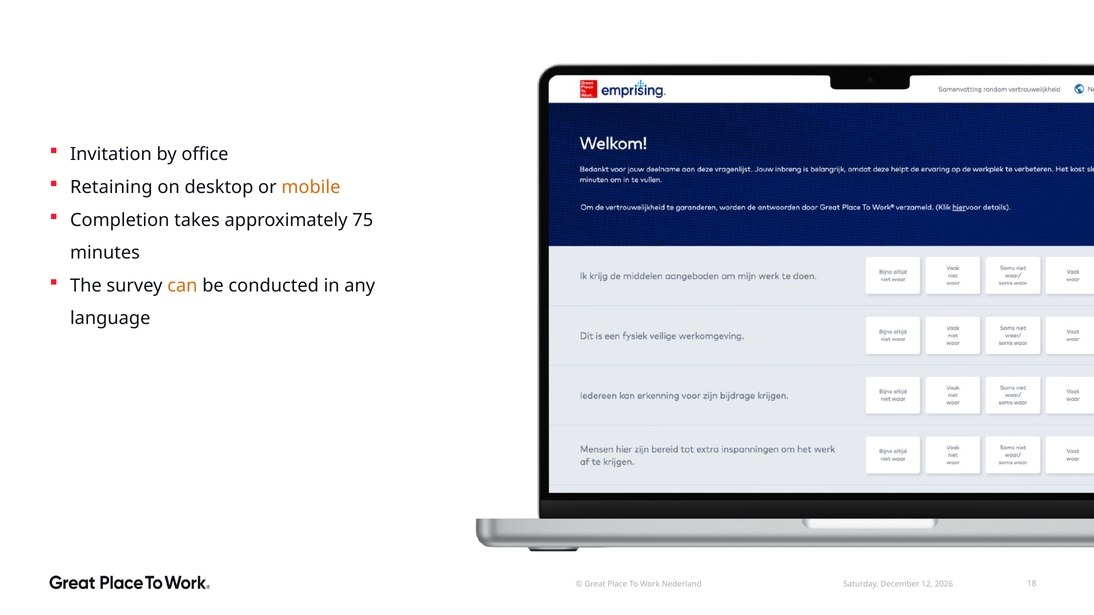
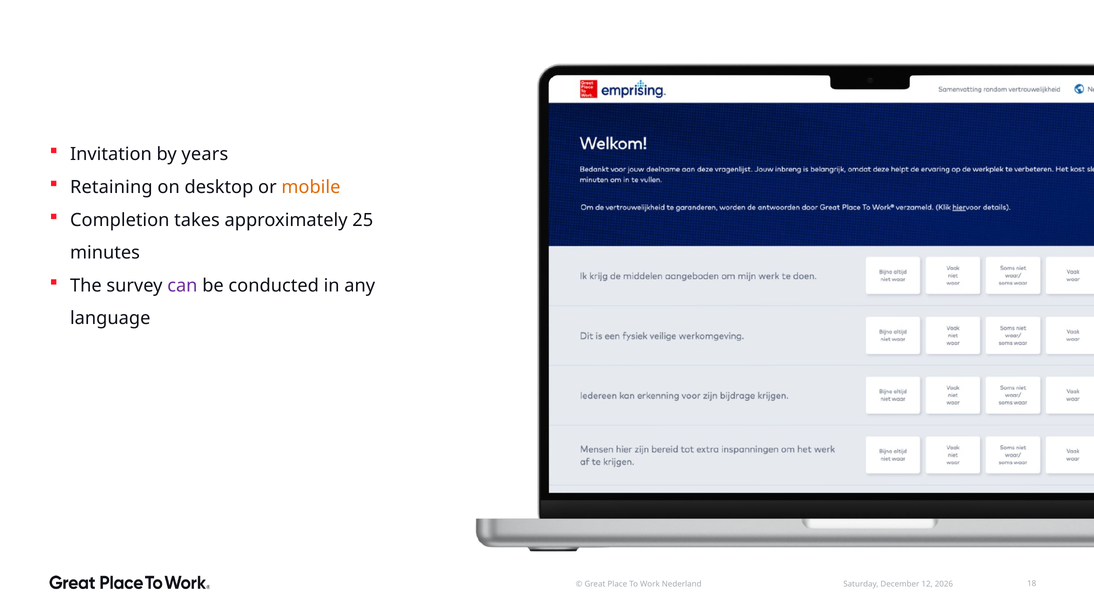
office: office -> years
75: 75 -> 25
can colour: orange -> purple
